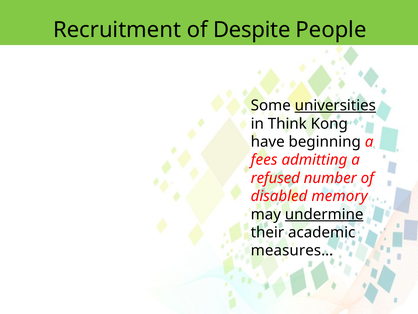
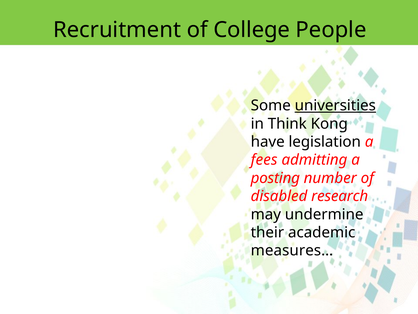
Despite: Despite -> College
beginning: beginning -> legislation
refused: refused -> posting
memory: memory -> research
undermine underline: present -> none
